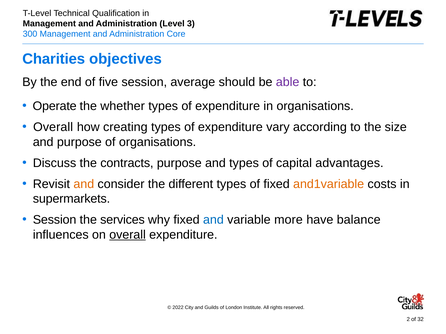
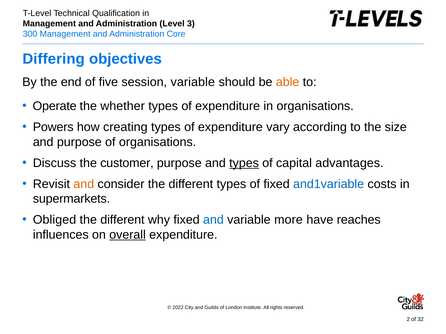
Charities: Charities -> Differing
session average: average -> variable
able colour: purple -> orange
Overall at (53, 127): Overall -> Powers
contracts: contracts -> customer
types at (244, 163) underline: none -> present
and1variable colour: orange -> blue
Session at (55, 220): Session -> Obliged
services at (122, 220): services -> different
balance: balance -> reaches
